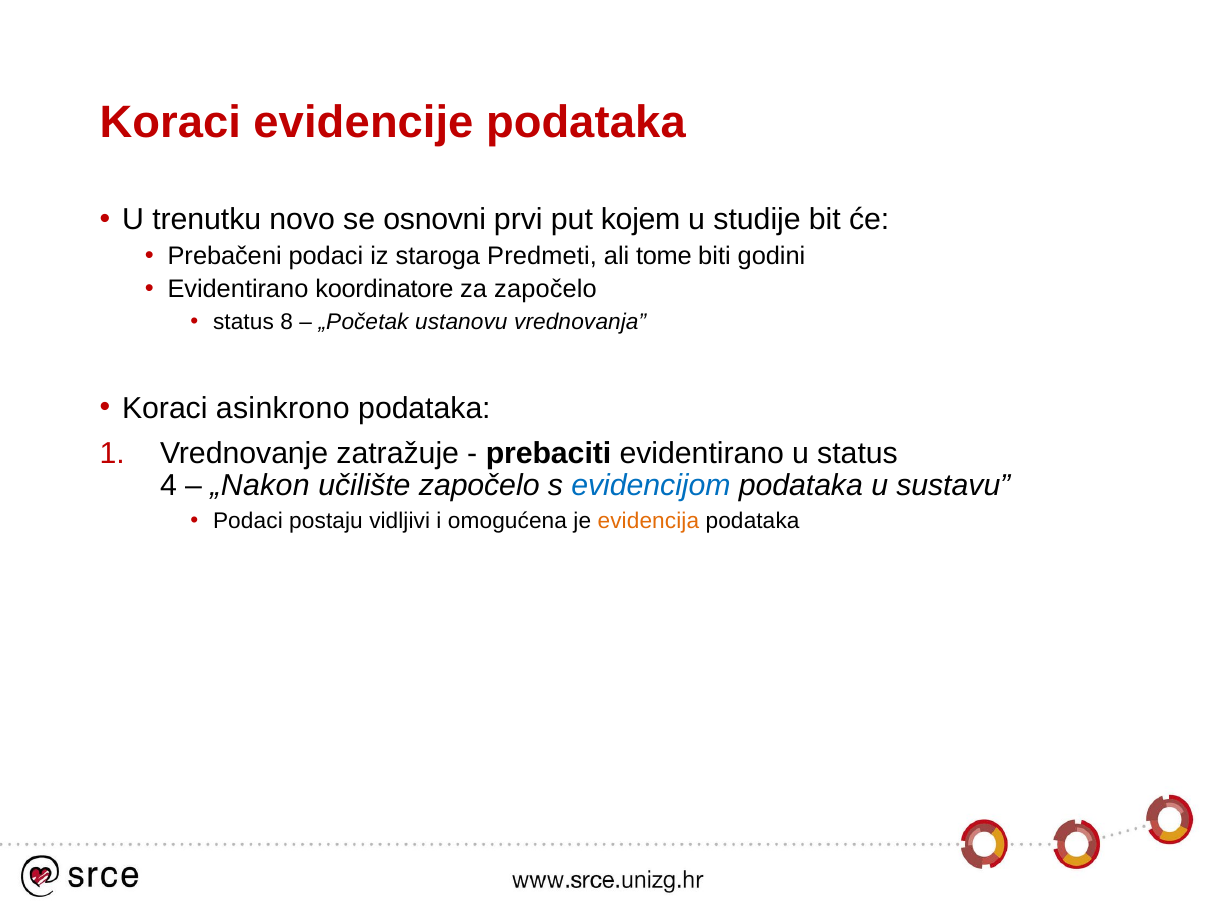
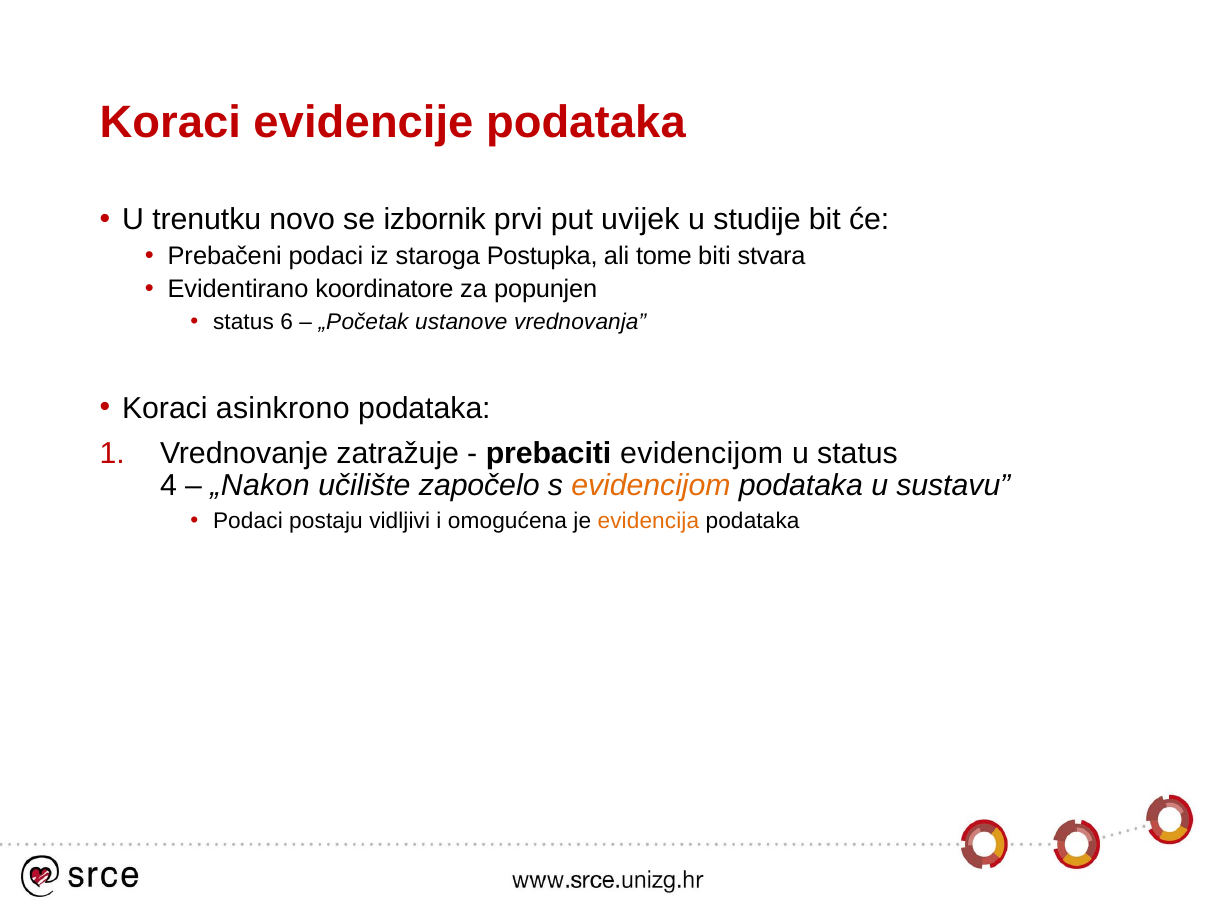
osnovni: osnovni -> izbornik
kojem: kojem -> uvijek
Predmeti: Predmeti -> Postupka
godini: godini -> stvara
za započelo: započelo -> popunjen
8: 8 -> 6
ustanovu: ustanovu -> ustanove
prebaciti evidentirano: evidentirano -> evidencijom
evidencijom at (651, 486) colour: blue -> orange
